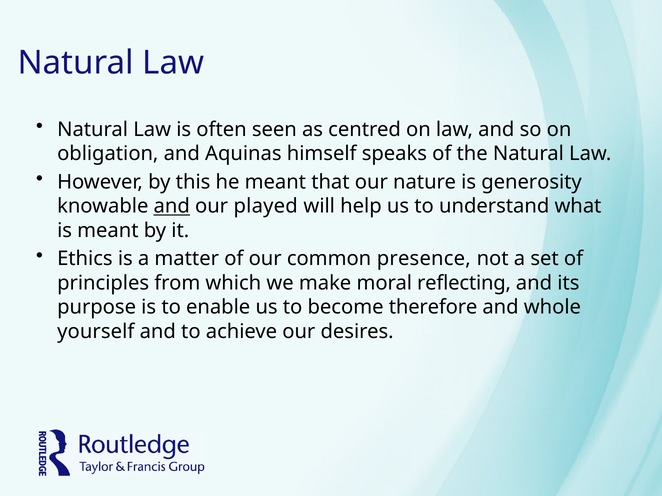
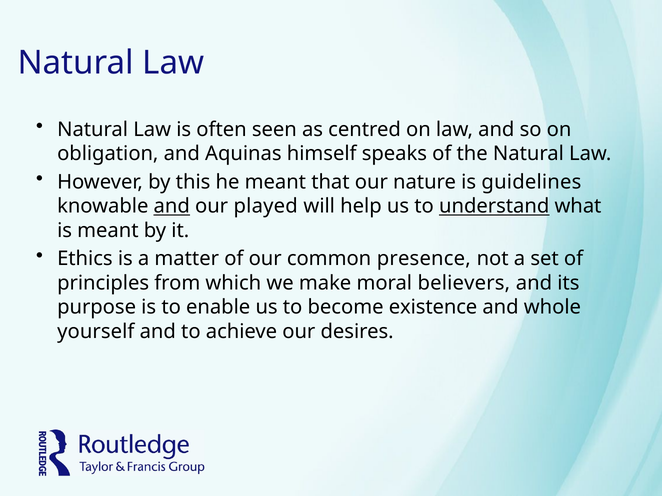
generosity: generosity -> guidelines
understand underline: none -> present
reflecting: reflecting -> believers
therefore: therefore -> existence
